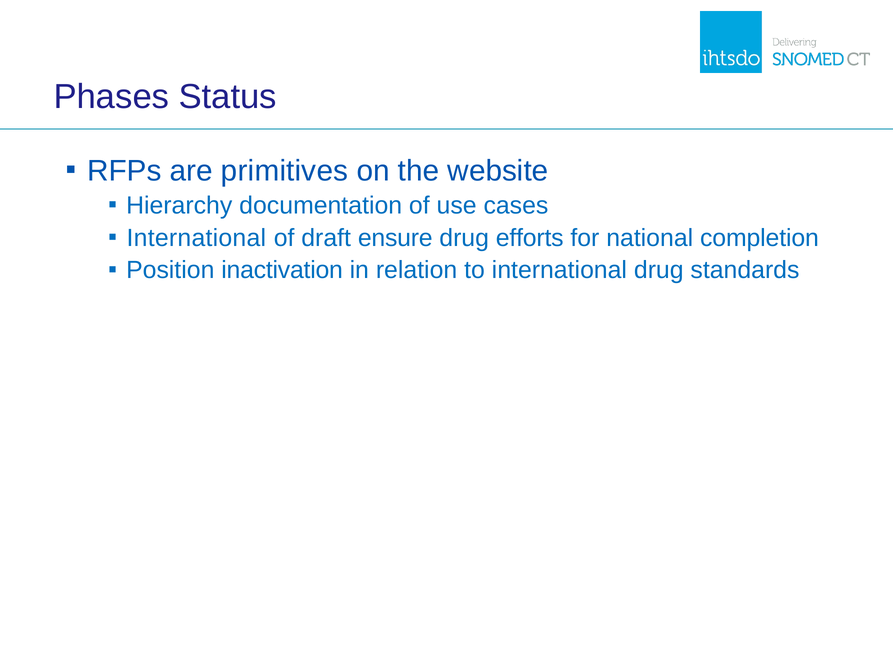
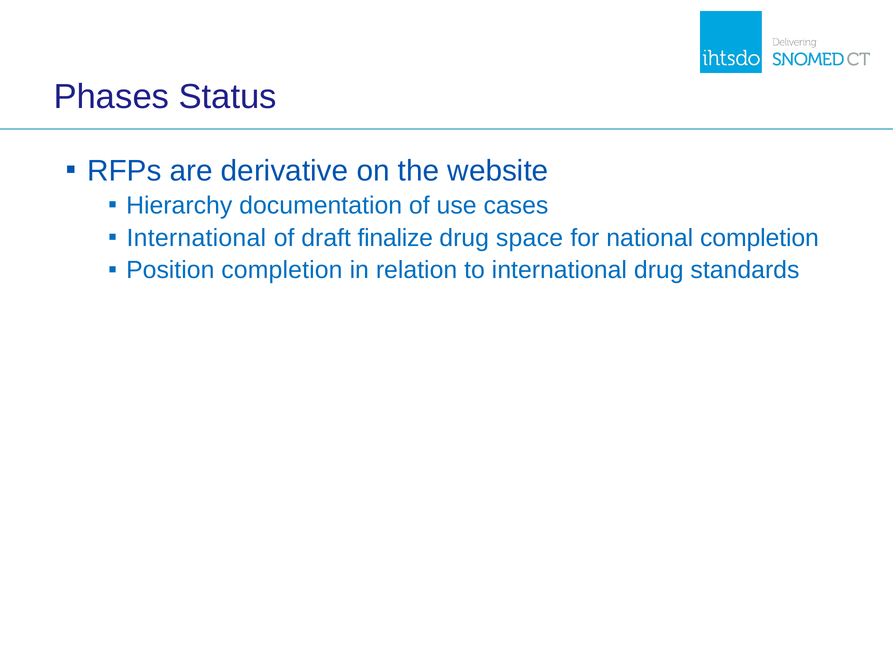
primitives: primitives -> derivative
ensure: ensure -> finalize
efforts: efforts -> space
Position inactivation: inactivation -> completion
